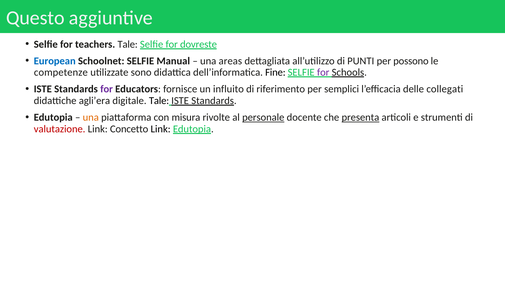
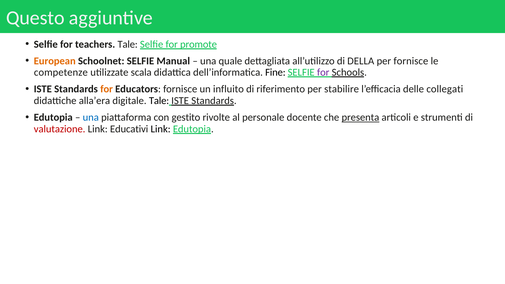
dovreste: dovreste -> promote
European colour: blue -> orange
areas: areas -> quale
PUNTI: PUNTI -> DELLA
per possono: possono -> fornisce
sono: sono -> scala
for at (107, 89) colour: purple -> orange
semplici: semplici -> stabilire
agli’era: agli’era -> alla’era
una at (91, 117) colour: orange -> blue
misura: misura -> gestito
personale underline: present -> none
Concetto: Concetto -> Educativi
